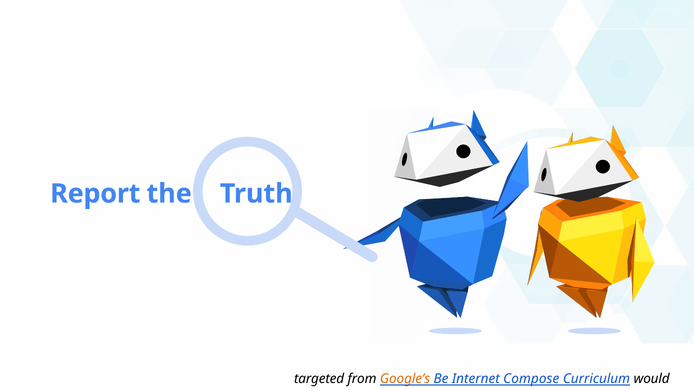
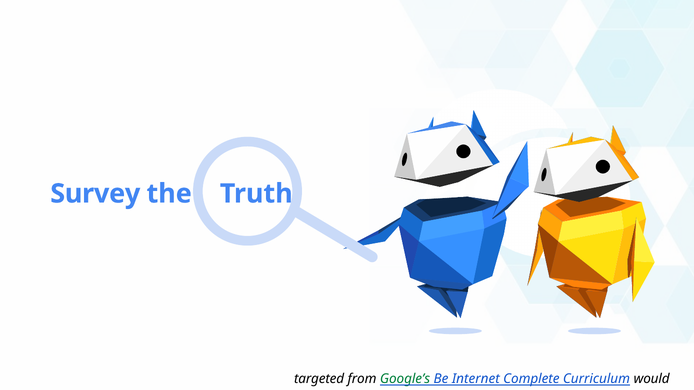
Report: Report -> Survey
Google’s colour: orange -> green
Compose: Compose -> Complete
